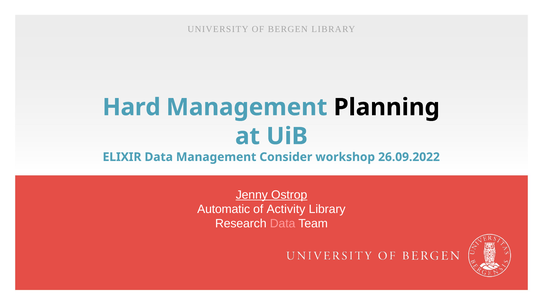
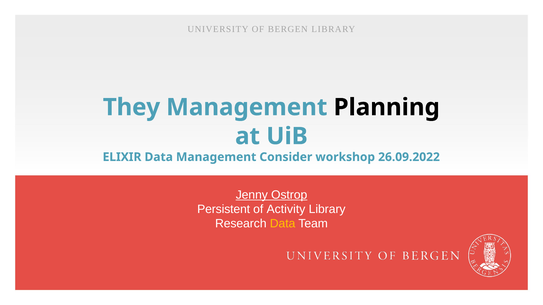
Hard: Hard -> They
Automatic: Automatic -> Persistent
Data at (283, 224) colour: pink -> yellow
